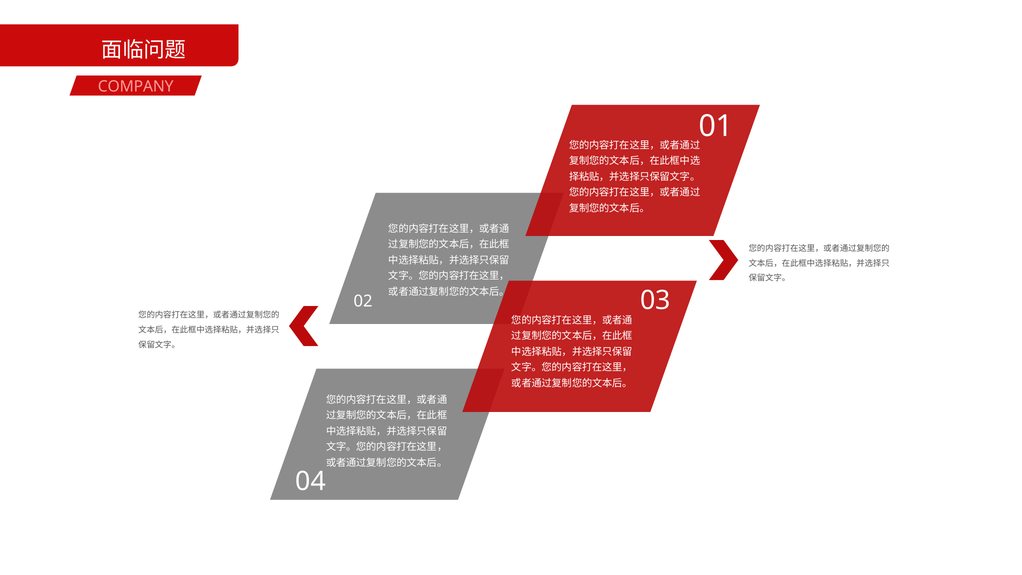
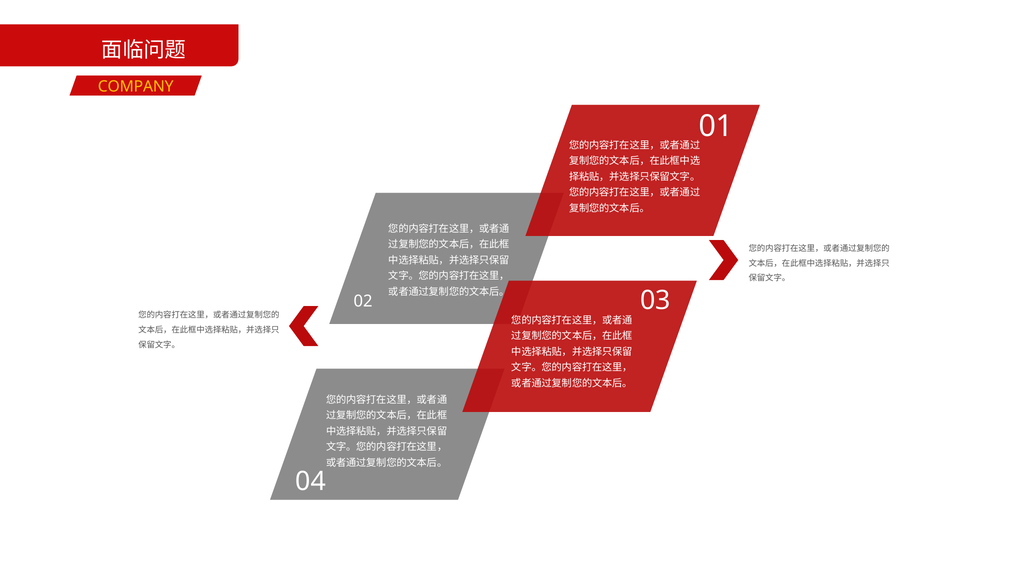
COMPANY colour: pink -> yellow
